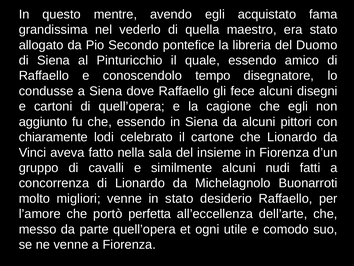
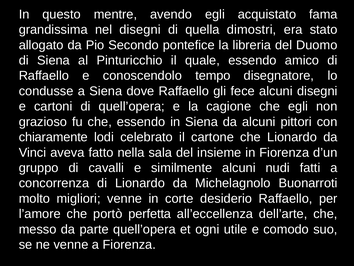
nel vederlo: vederlo -> disegni
maestro: maestro -> dimostri
aggiunto: aggiunto -> grazioso
in stato: stato -> corte
